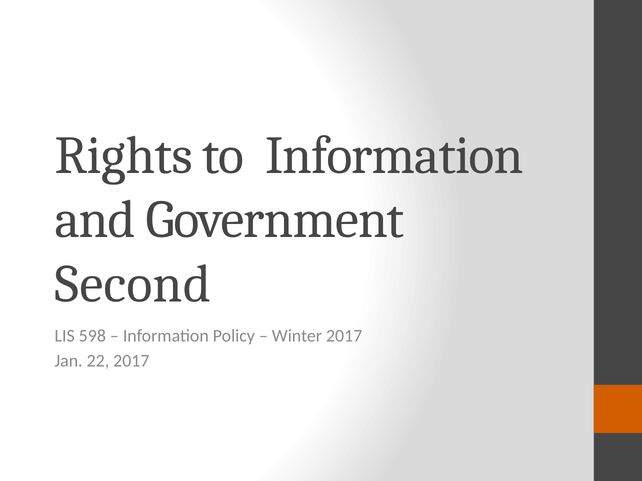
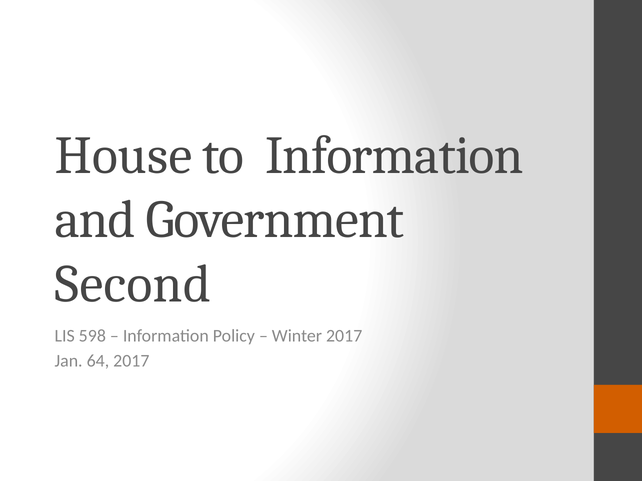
Rights: Rights -> House
22: 22 -> 64
